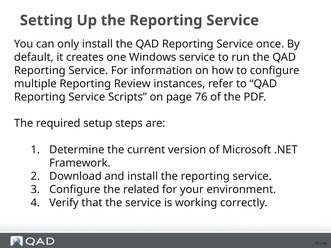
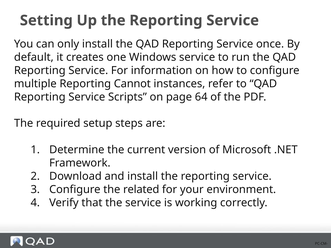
Review: Review -> Cannot
76: 76 -> 64
